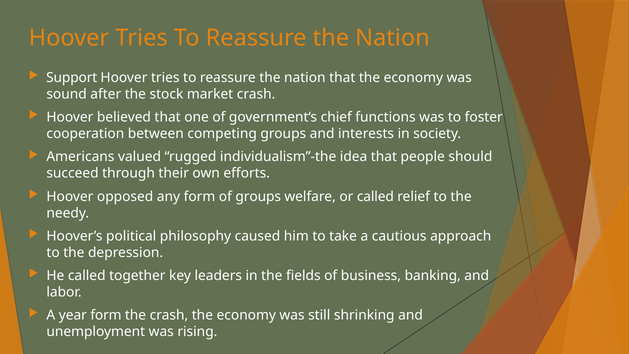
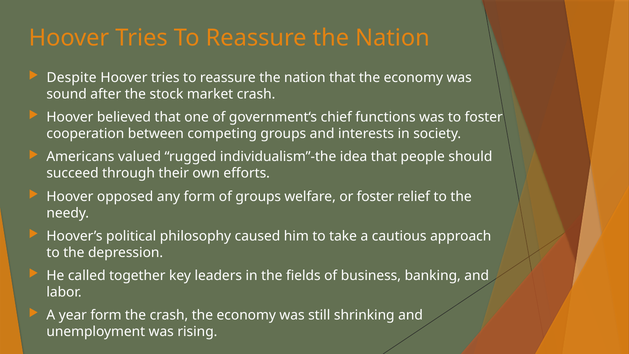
Support: Support -> Despite
or called: called -> foster
